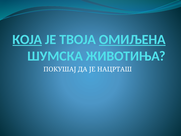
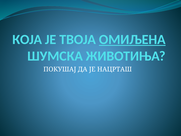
КОЈА underline: present -> none
